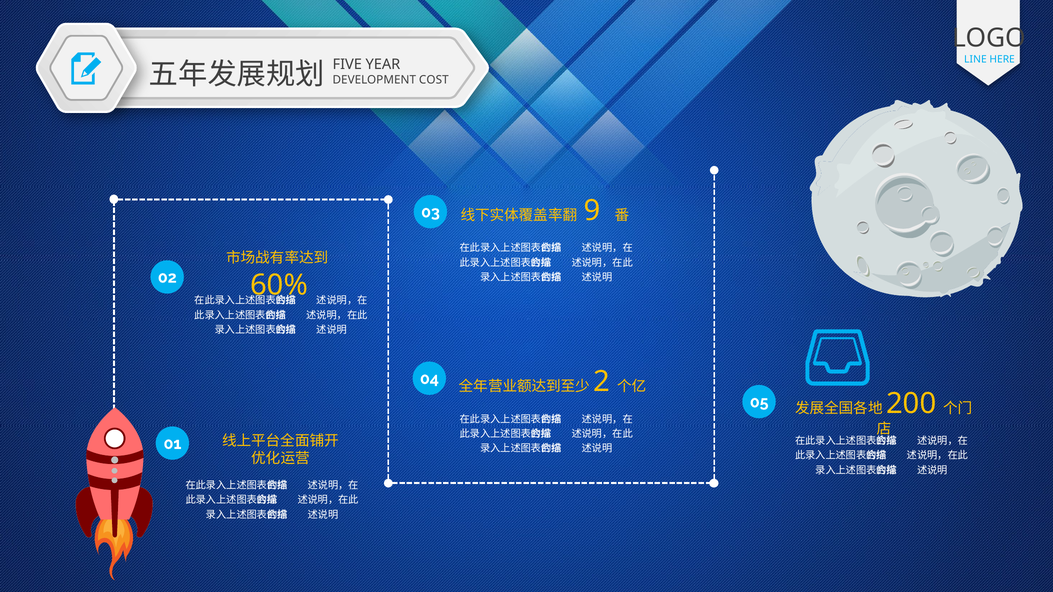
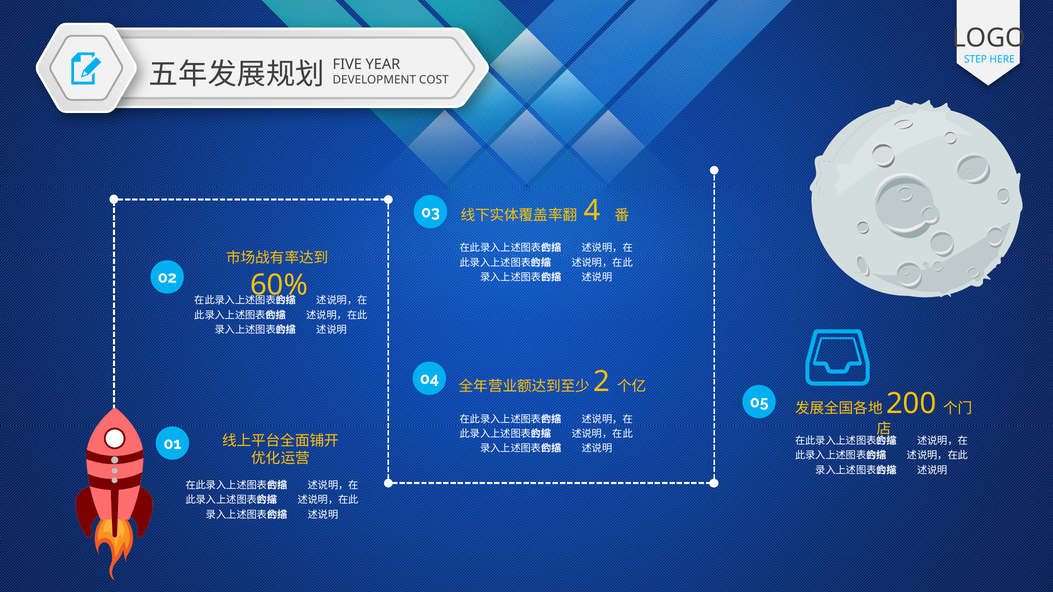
LINE: LINE -> STEP
9: 9 -> 4
